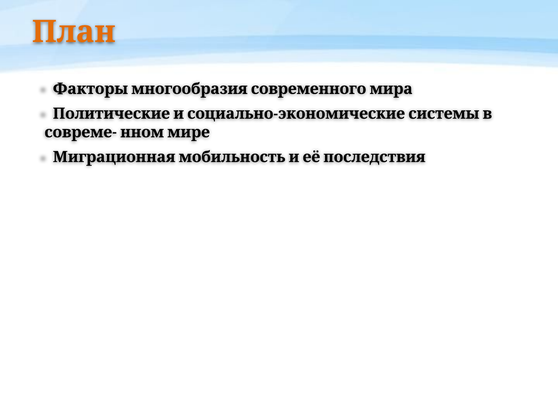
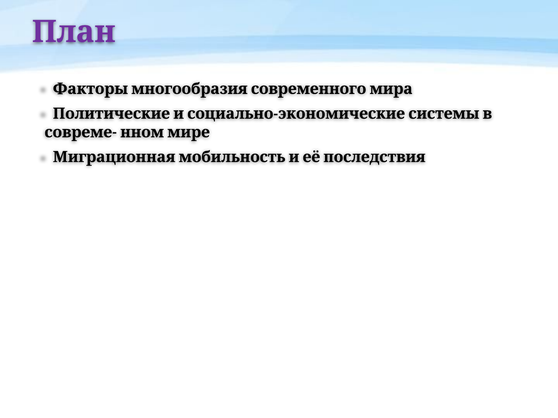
План colour: orange -> purple
